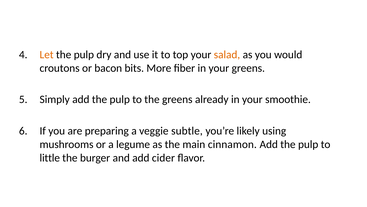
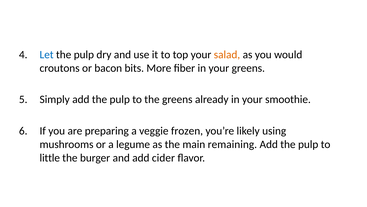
Let colour: orange -> blue
subtle: subtle -> frozen
cinnamon: cinnamon -> remaining
